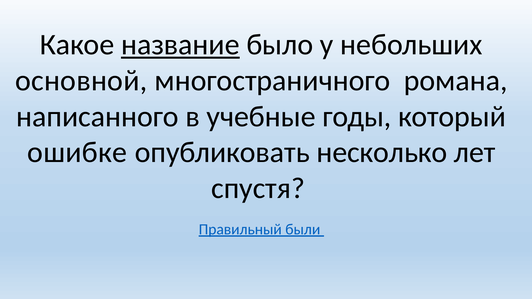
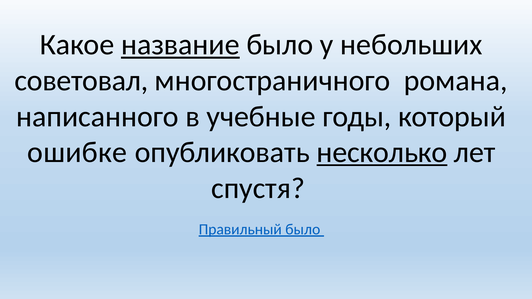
основной: основной -> советовал
несколько underline: none -> present
Правильный были: были -> было
